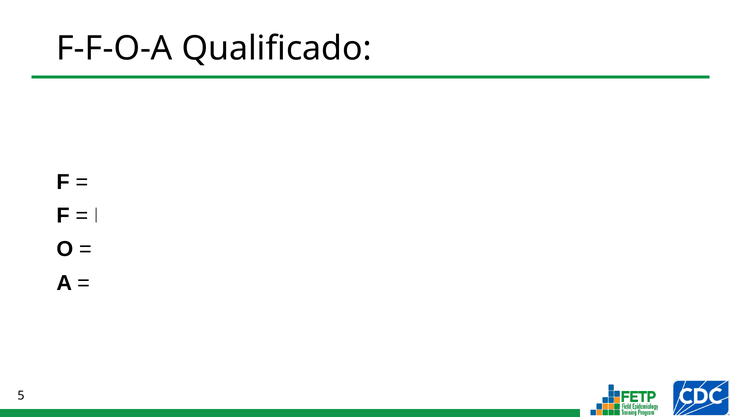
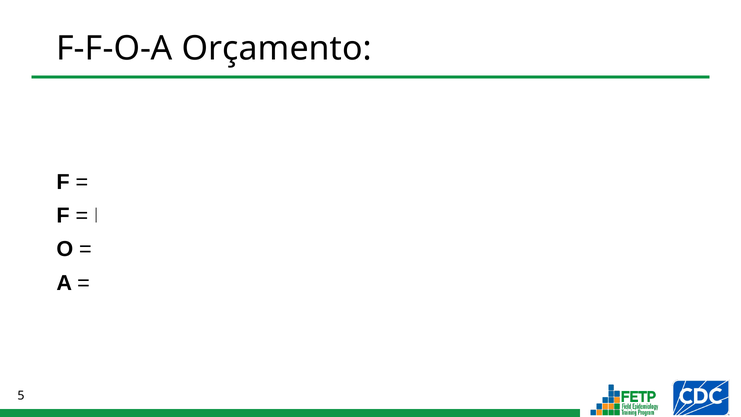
Qualificado: Qualificado -> Orçamento
